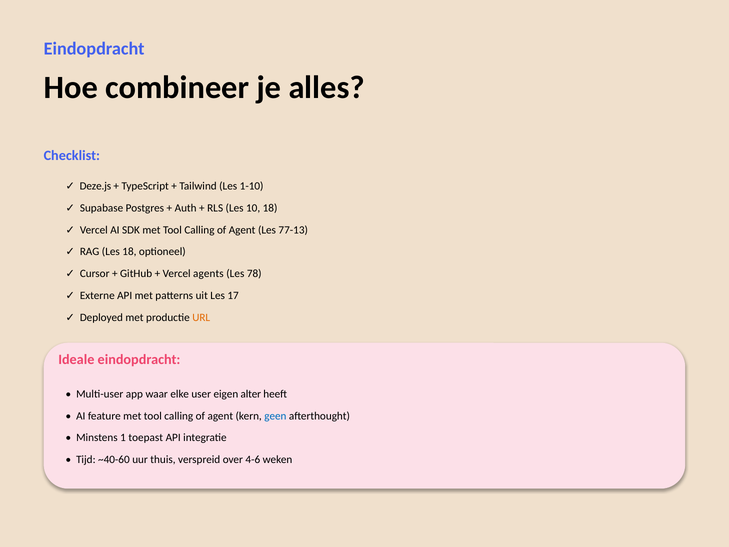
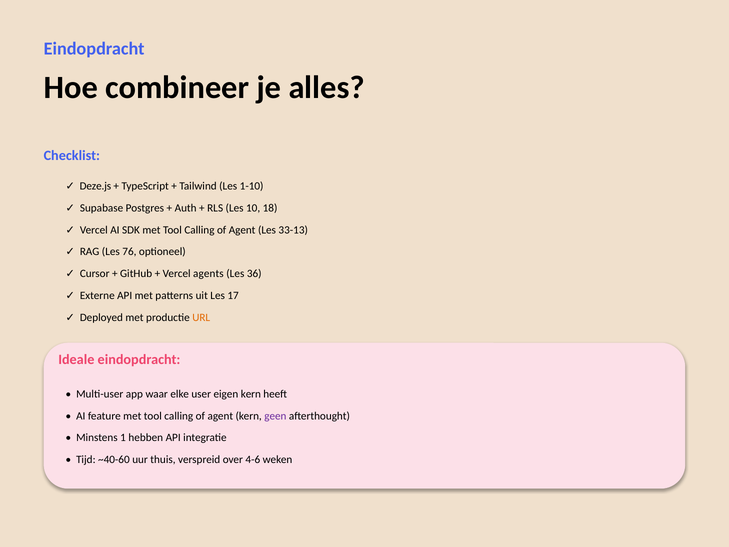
77-13: 77-13 -> 33-13
Les 18: 18 -> 76
78: 78 -> 36
eigen alter: alter -> kern
geen colour: blue -> purple
toepast: toepast -> hebben
